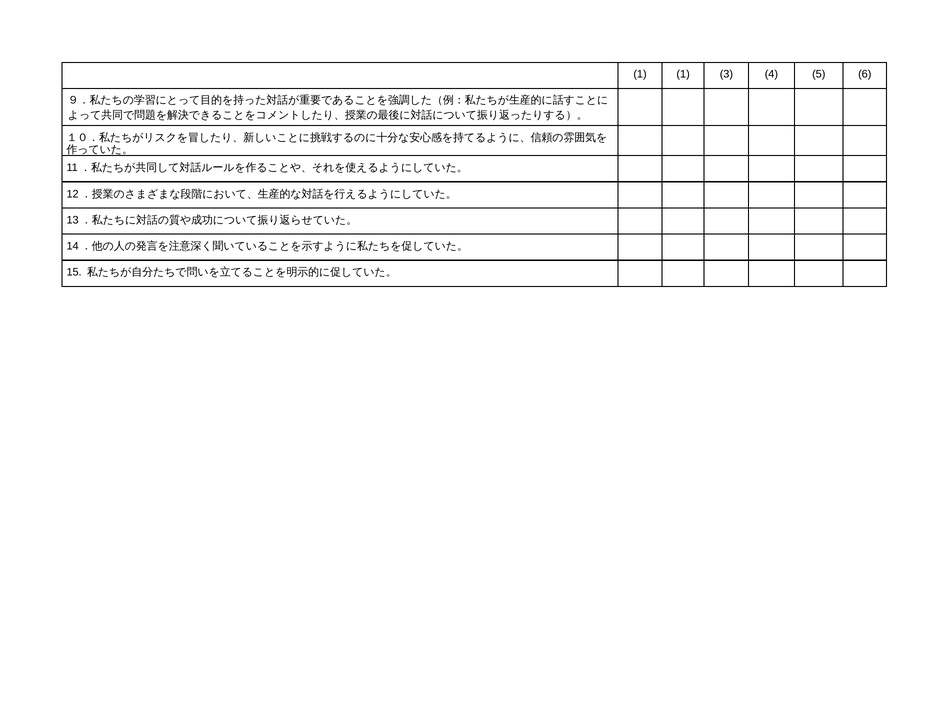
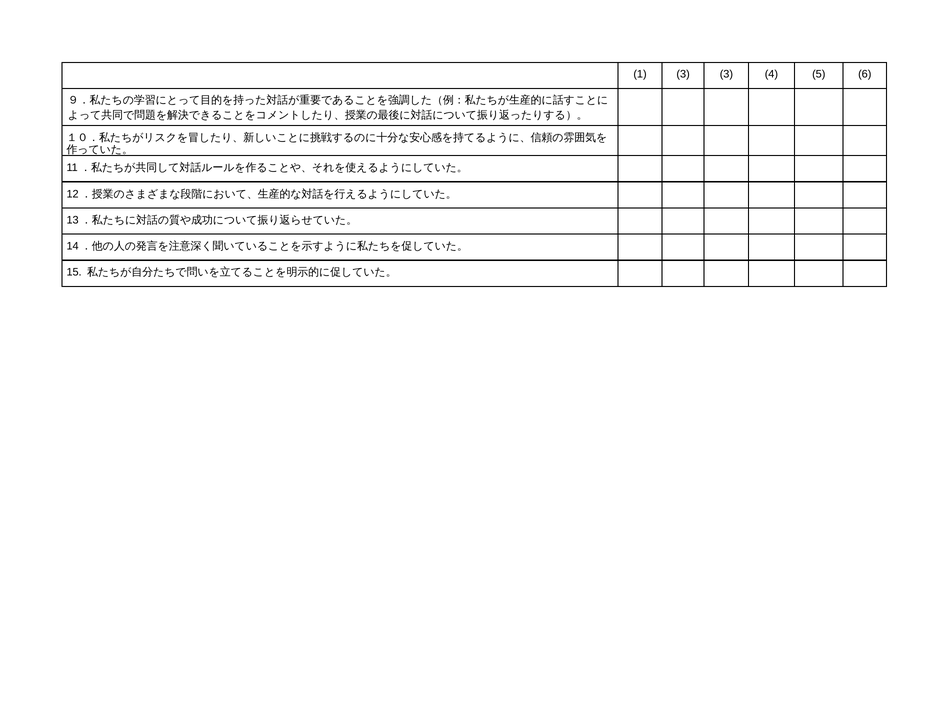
1 1: 1 -> 3
